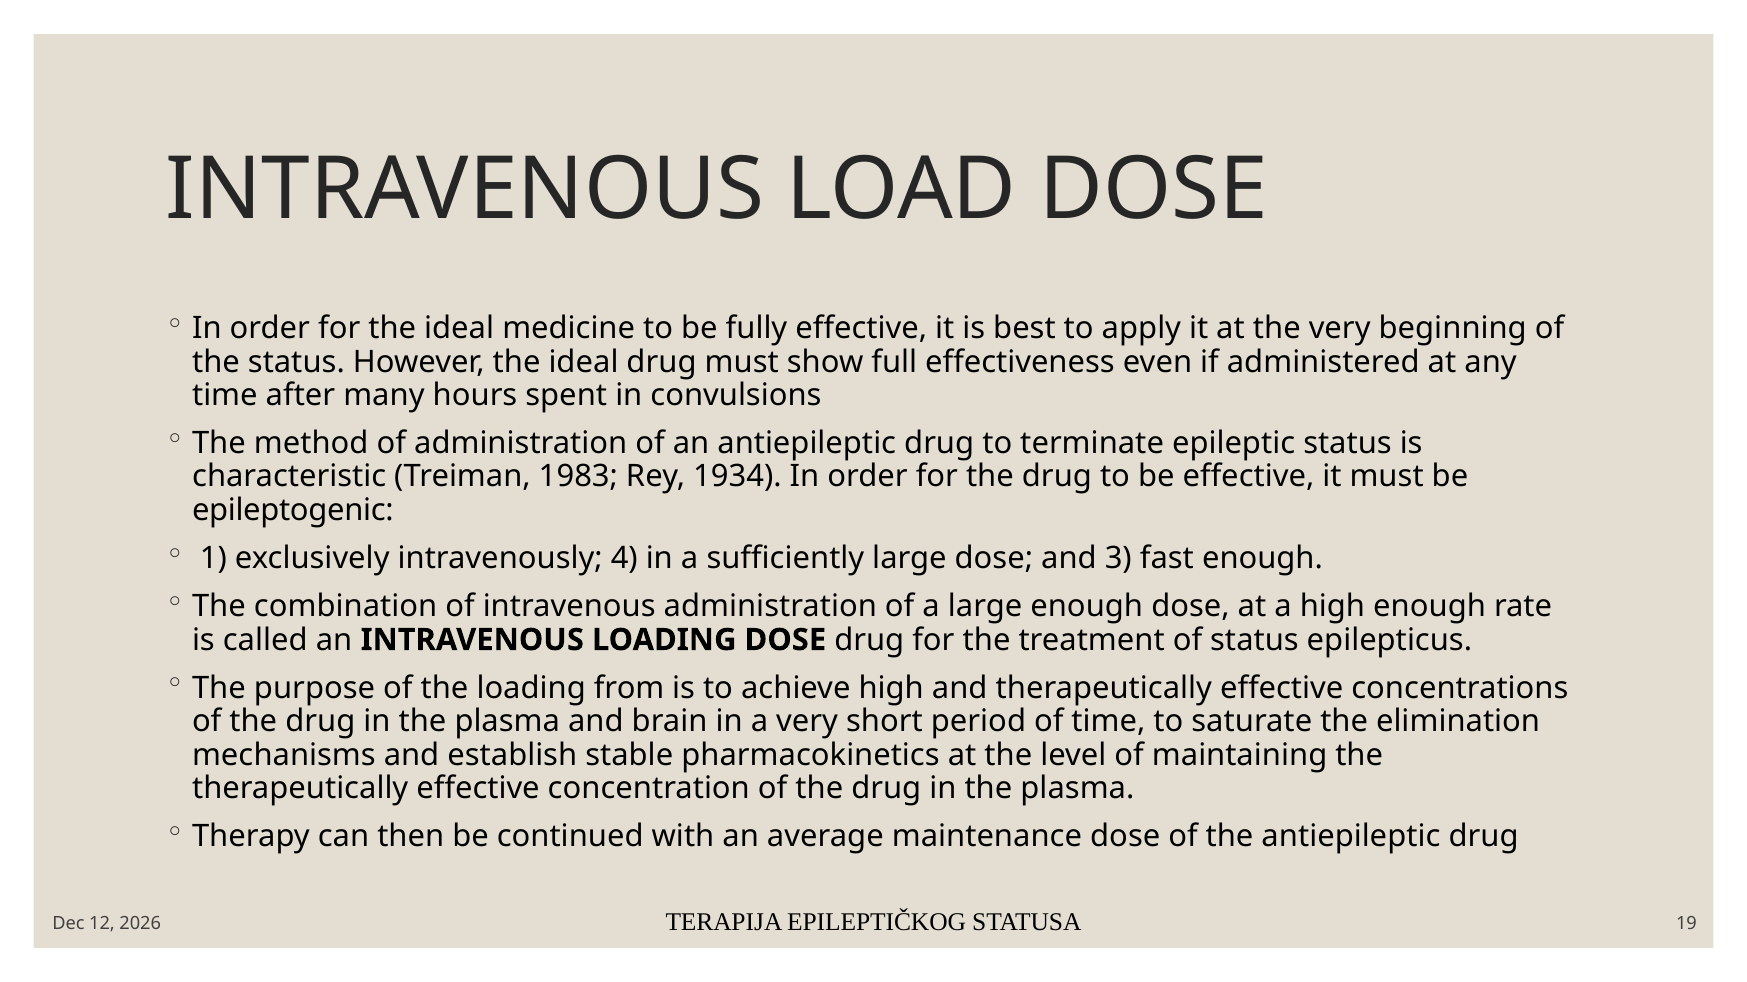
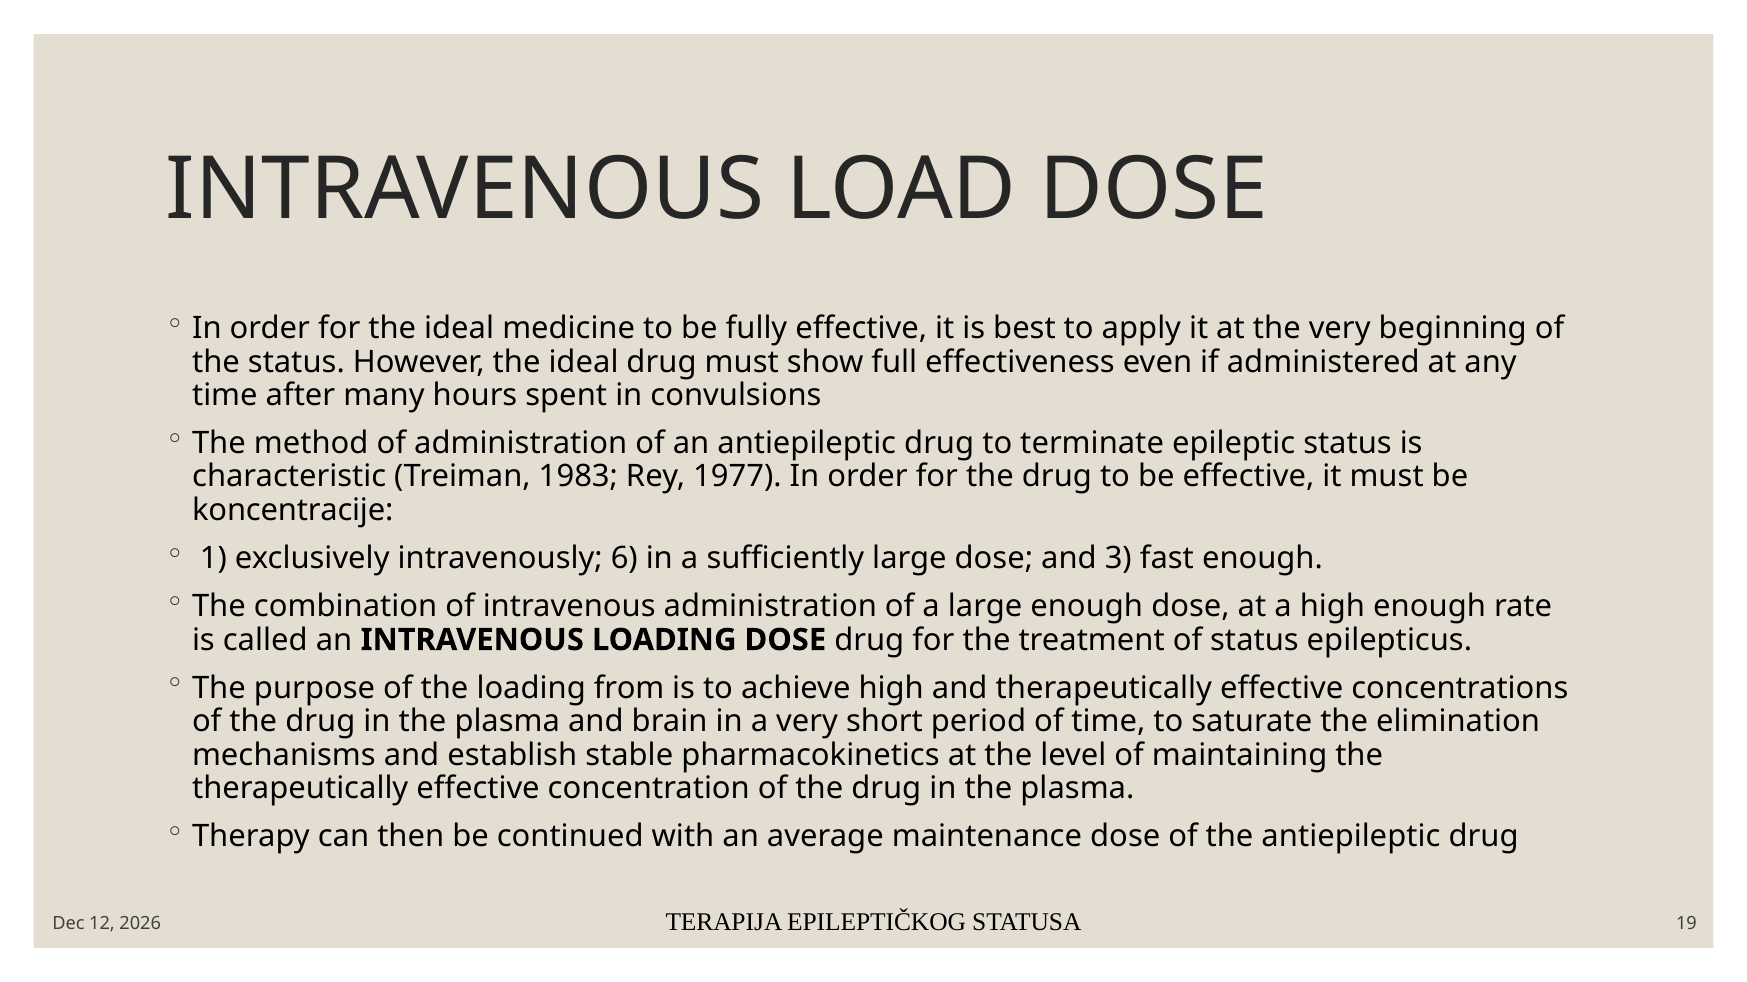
1934: 1934 -> 1977
epileptogenic: epileptogenic -> koncentracije
4: 4 -> 6
